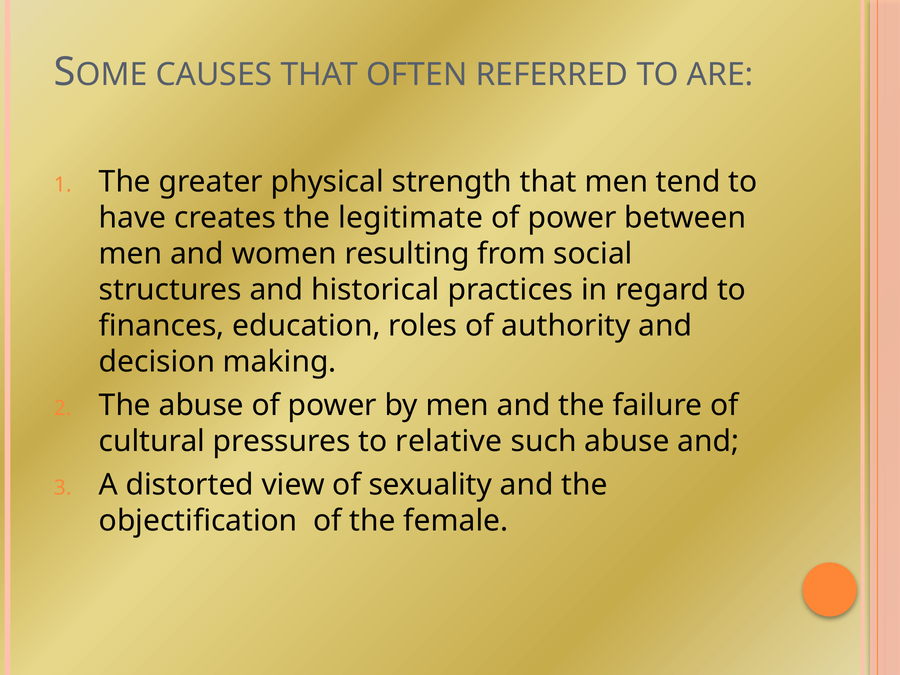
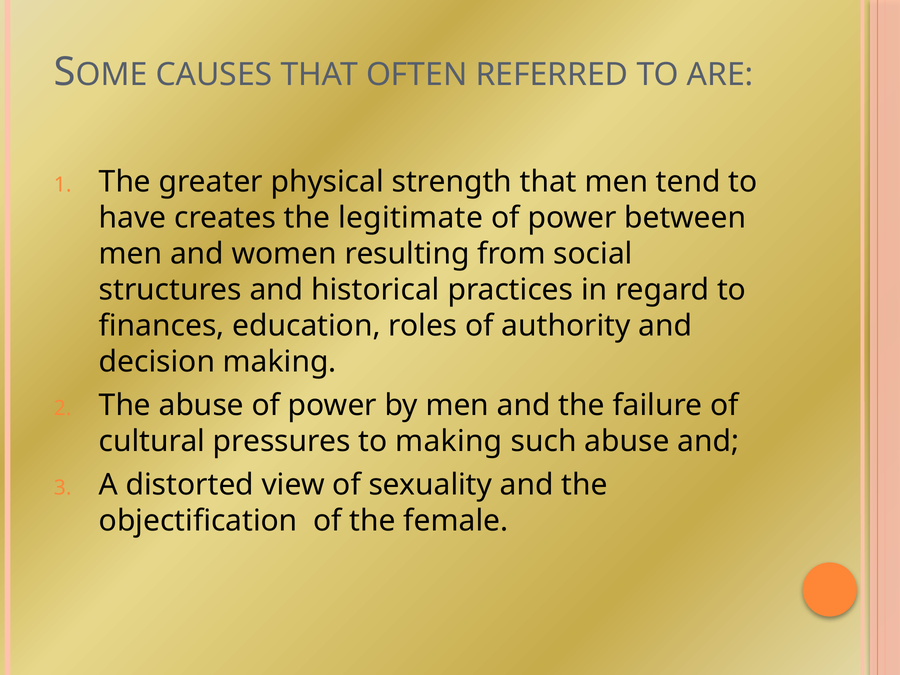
to relative: relative -> making
